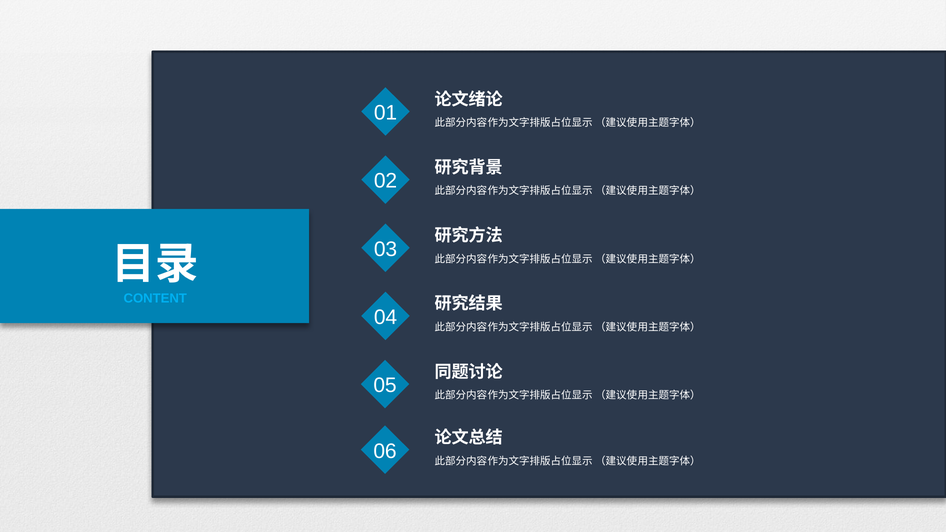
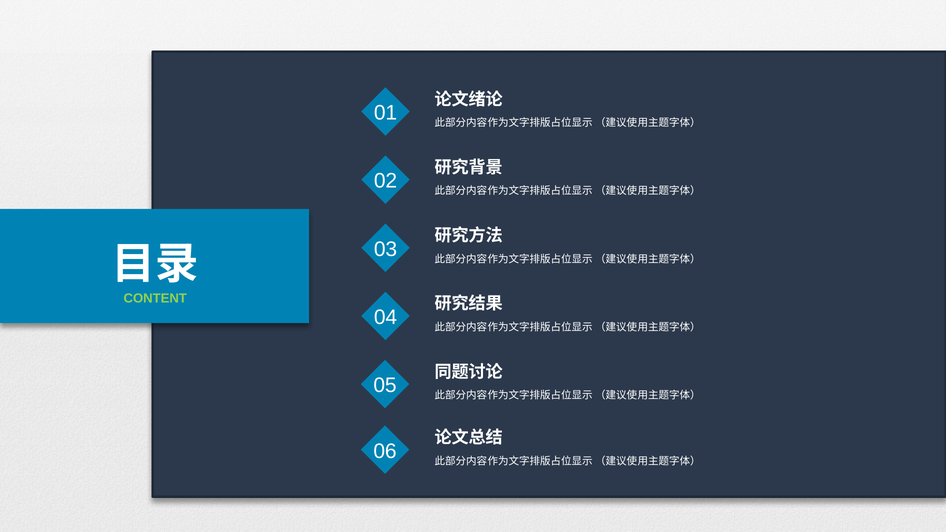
CONTENT colour: light blue -> light green
